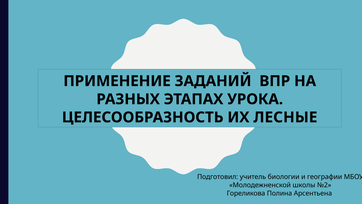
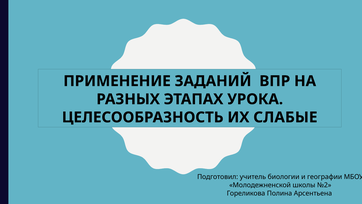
ЛЕСНЫЕ: ЛЕСНЫЕ -> СЛАБЫЕ
